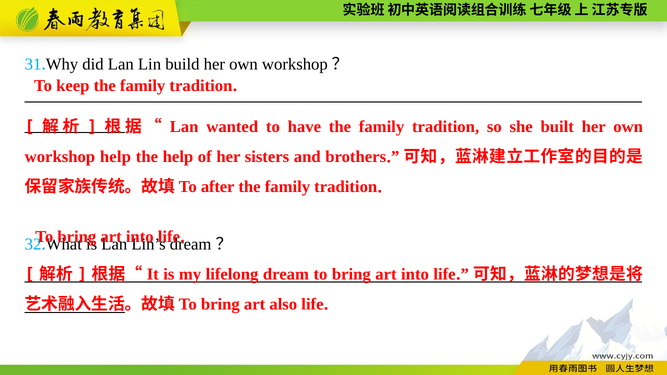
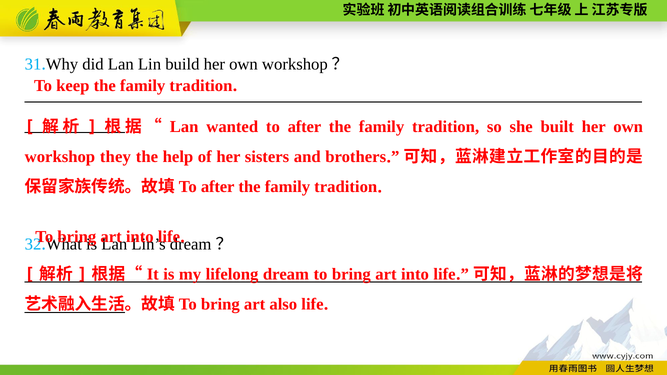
to have: have -> after
workshop help: help -> they
